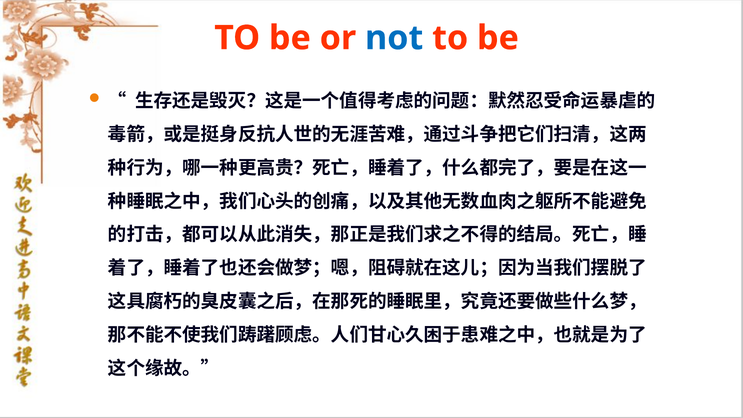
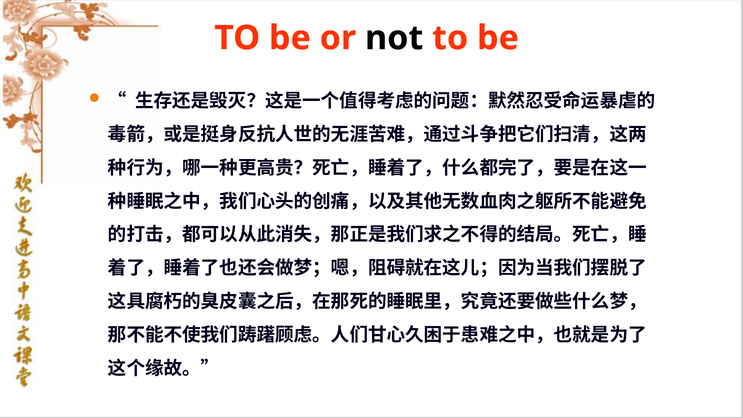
not colour: blue -> black
